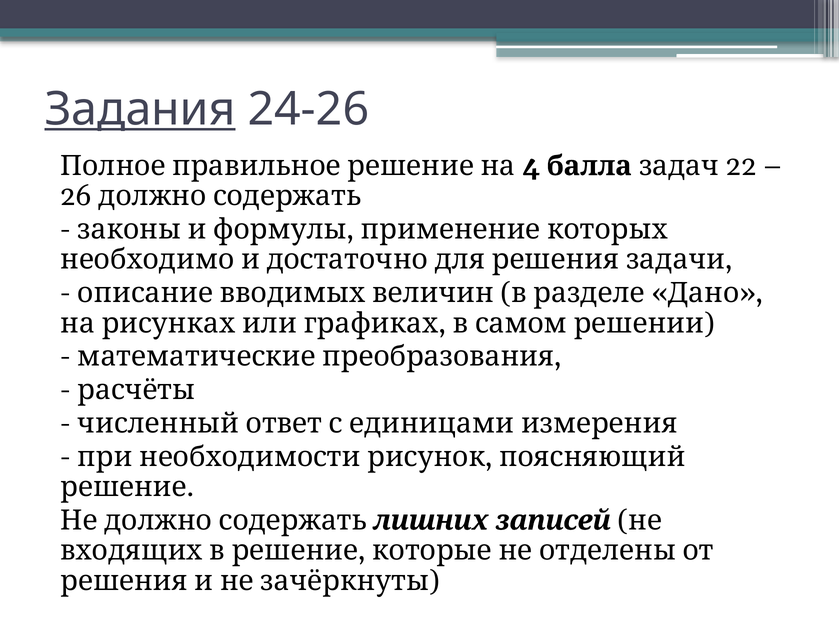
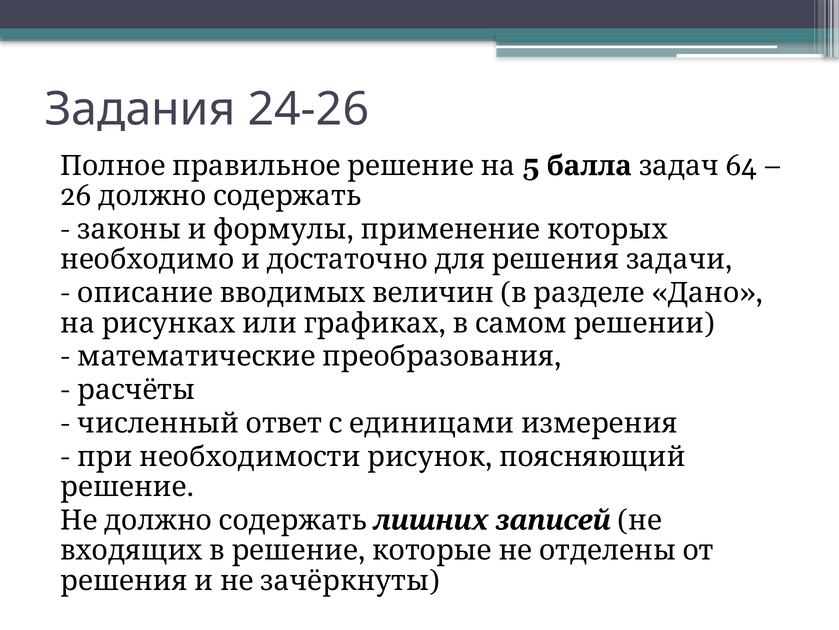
Задания underline: present -> none
4: 4 -> 5
22: 22 -> 64
